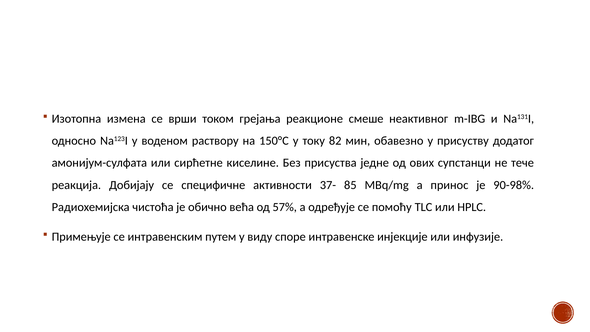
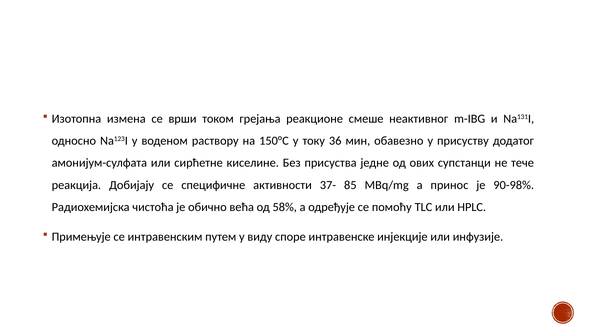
82: 82 -> 36
57%: 57% -> 58%
